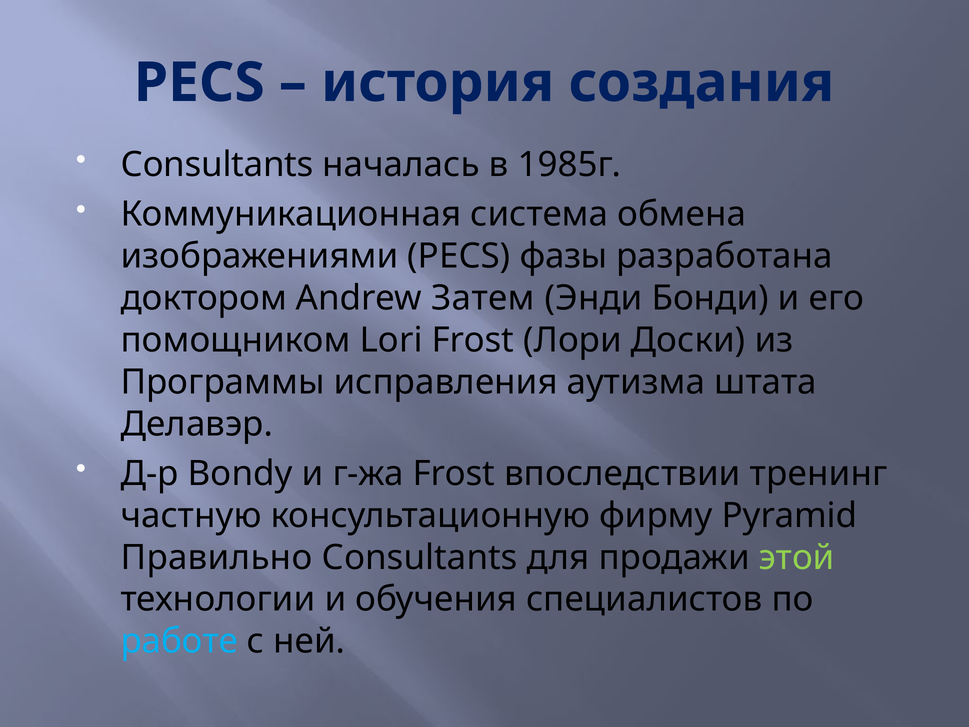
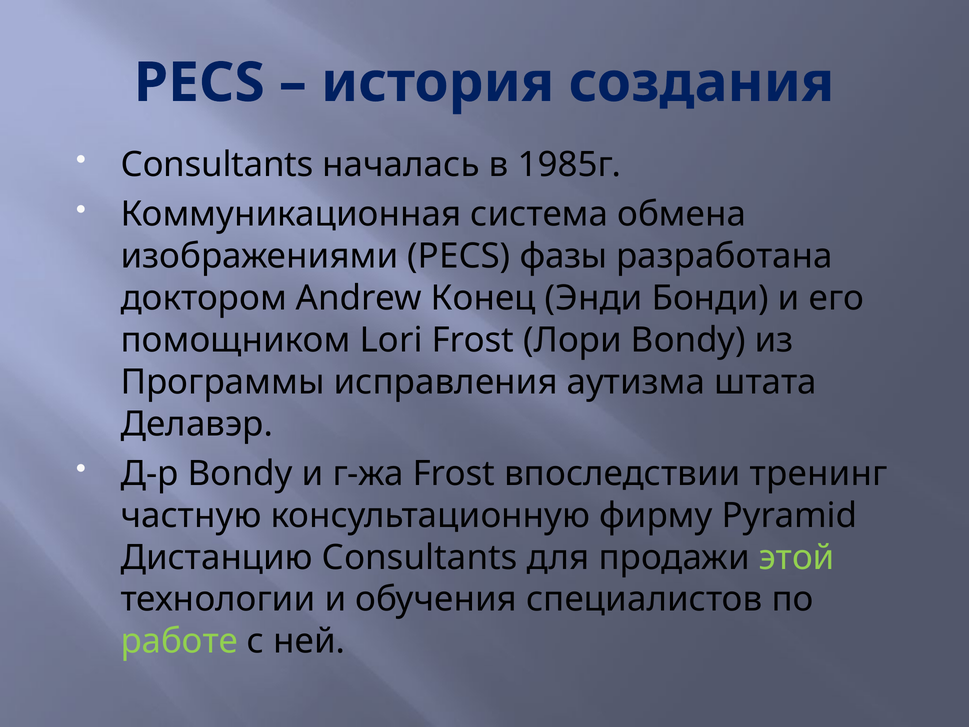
Затем: Затем -> Конец
Лори Доски: Доски -> Bondy
Правильно: Правильно -> Дистанцию
работе colour: light blue -> light green
